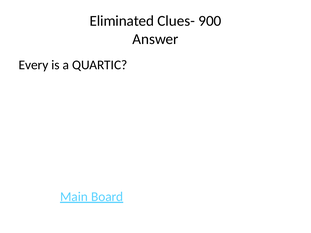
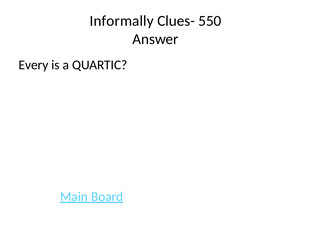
Eliminated: Eliminated -> Informally
900: 900 -> 550
